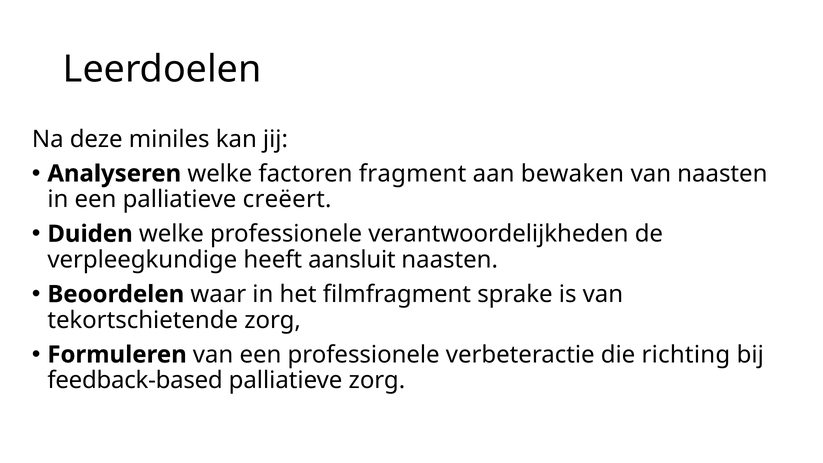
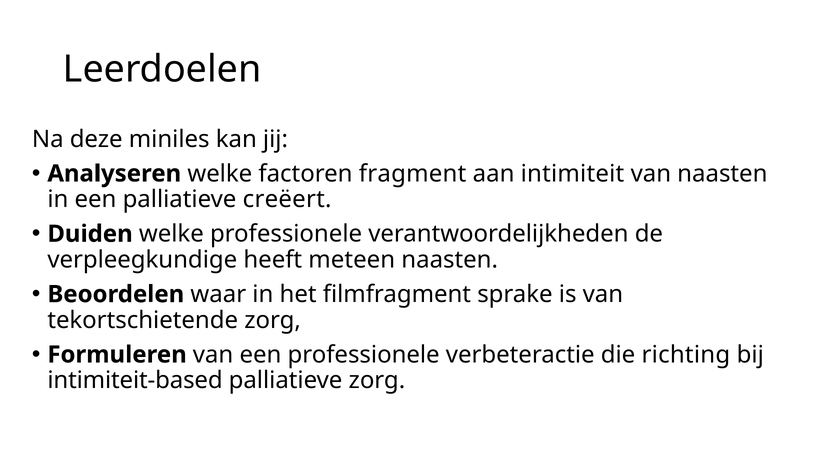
bewaken: bewaken -> intimiteit
aansluit: aansluit -> meteen
feedback‑based: feedback‑based -> intimiteit‑based
